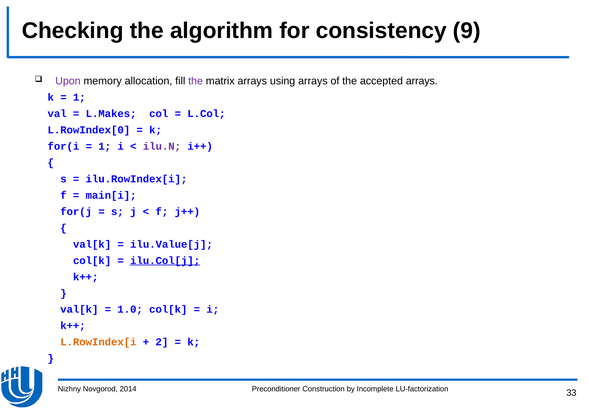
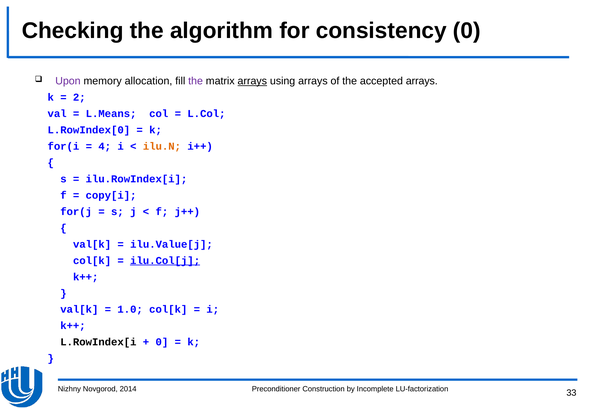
consistency 9: 9 -> 0
arrays at (252, 81) underline: none -> present
1 at (79, 97): 1 -> 2
L.Makes: L.Makes -> L.Means
1 at (105, 146): 1 -> 4
ilu.N colour: purple -> orange
main[i: main[i -> copy[i
L.RowIndex[i colour: orange -> black
2 at (162, 342): 2 -> 0
